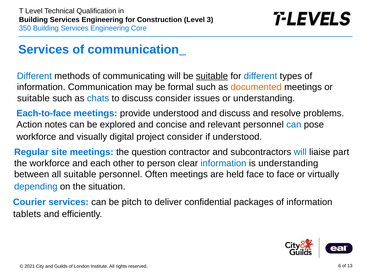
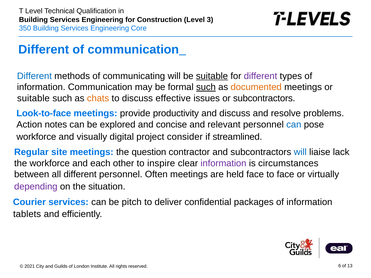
Services at (44, 50): Services -> Different
different at (261, 76) colour: blue -> purple
such at (206, 87) underline: none -> present
chats colour: blue -> orange
discuss consider: consider -> effective
or understanding: understanding -> subcontractors
Each-to-face: Each-to-face -> Look-to-face
provide understood: understood -> productivity
if understood: understood -> streamlined
part: part -> lack
person: person -> inspire
information at (223, 163) colour: blue -> purple
is understanding: understanding -> circumstances
all suitable: suitable -> different
depending colour: blue -> purple
